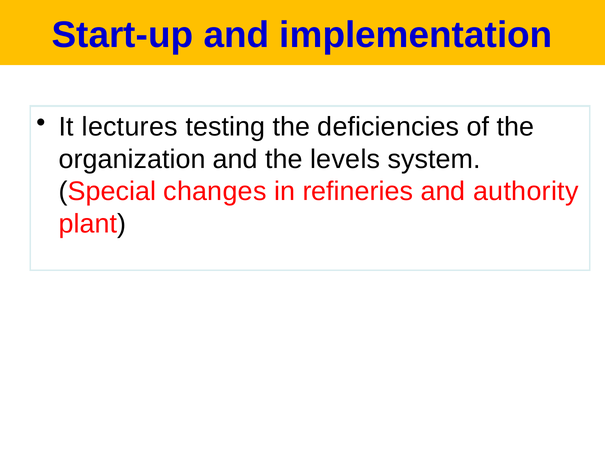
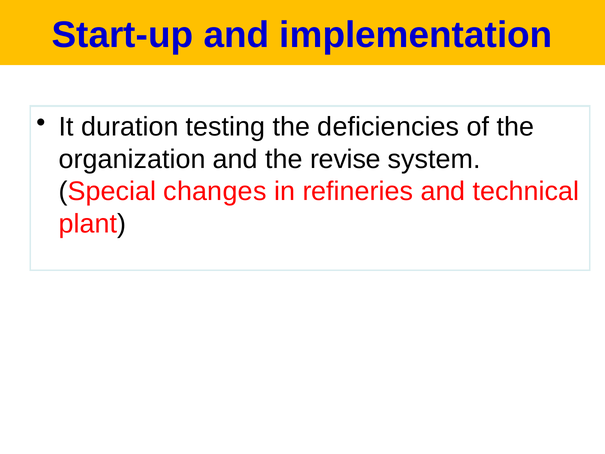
lectures: lectures -> duration
levels: levels -> revise
authority: authority -> technical
